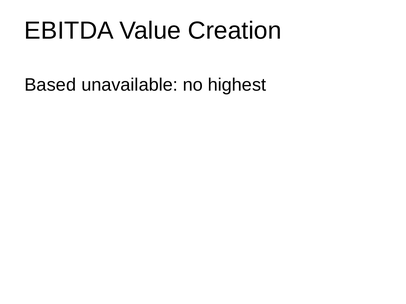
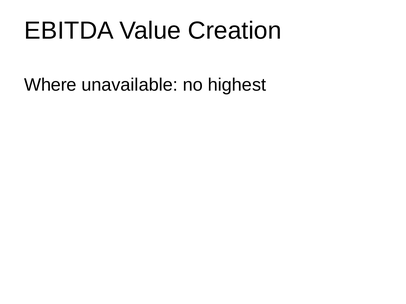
Based: Based -> Where
